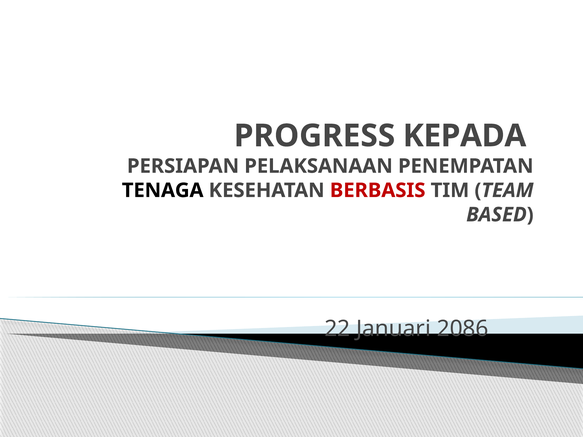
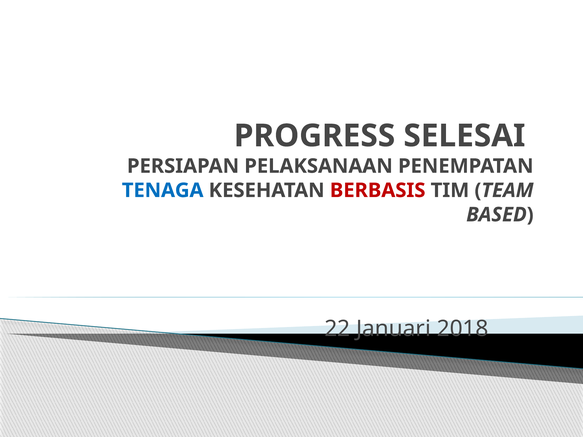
KEPADA: KEPADA -> SELESAI
TENAGA colour: black -> blue
2086: 2086 -> 2018
